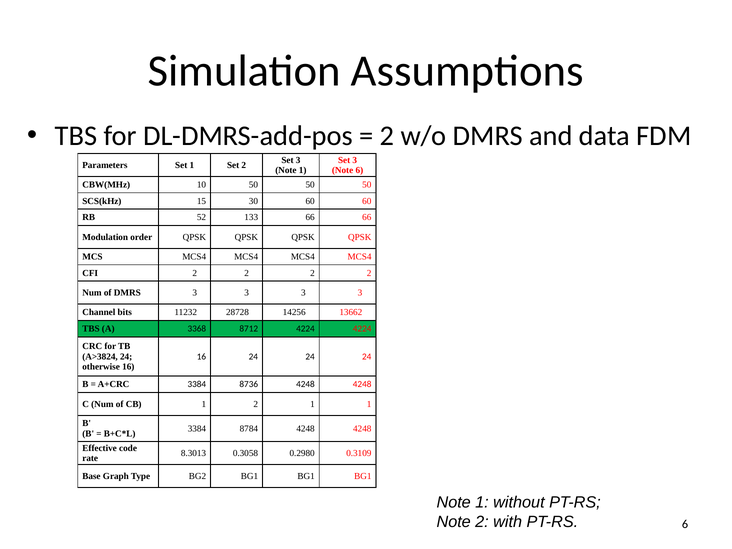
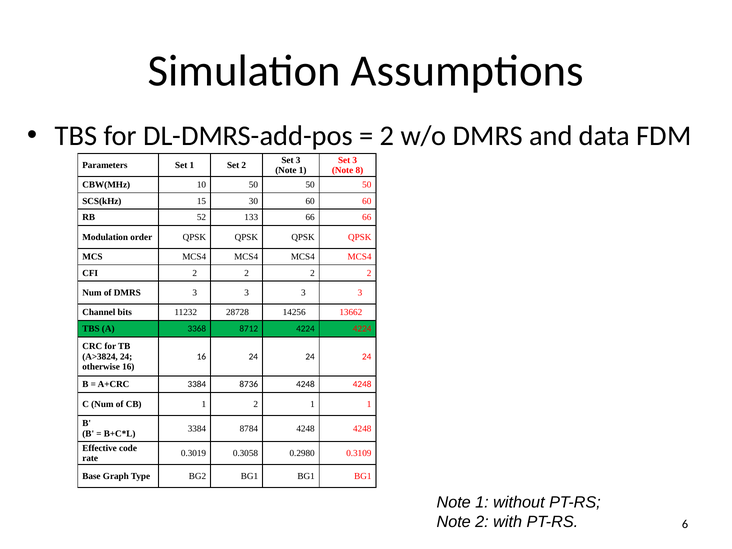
Note 6: 6 -> 8
8.3013: 8.3013 -> 0.3019
